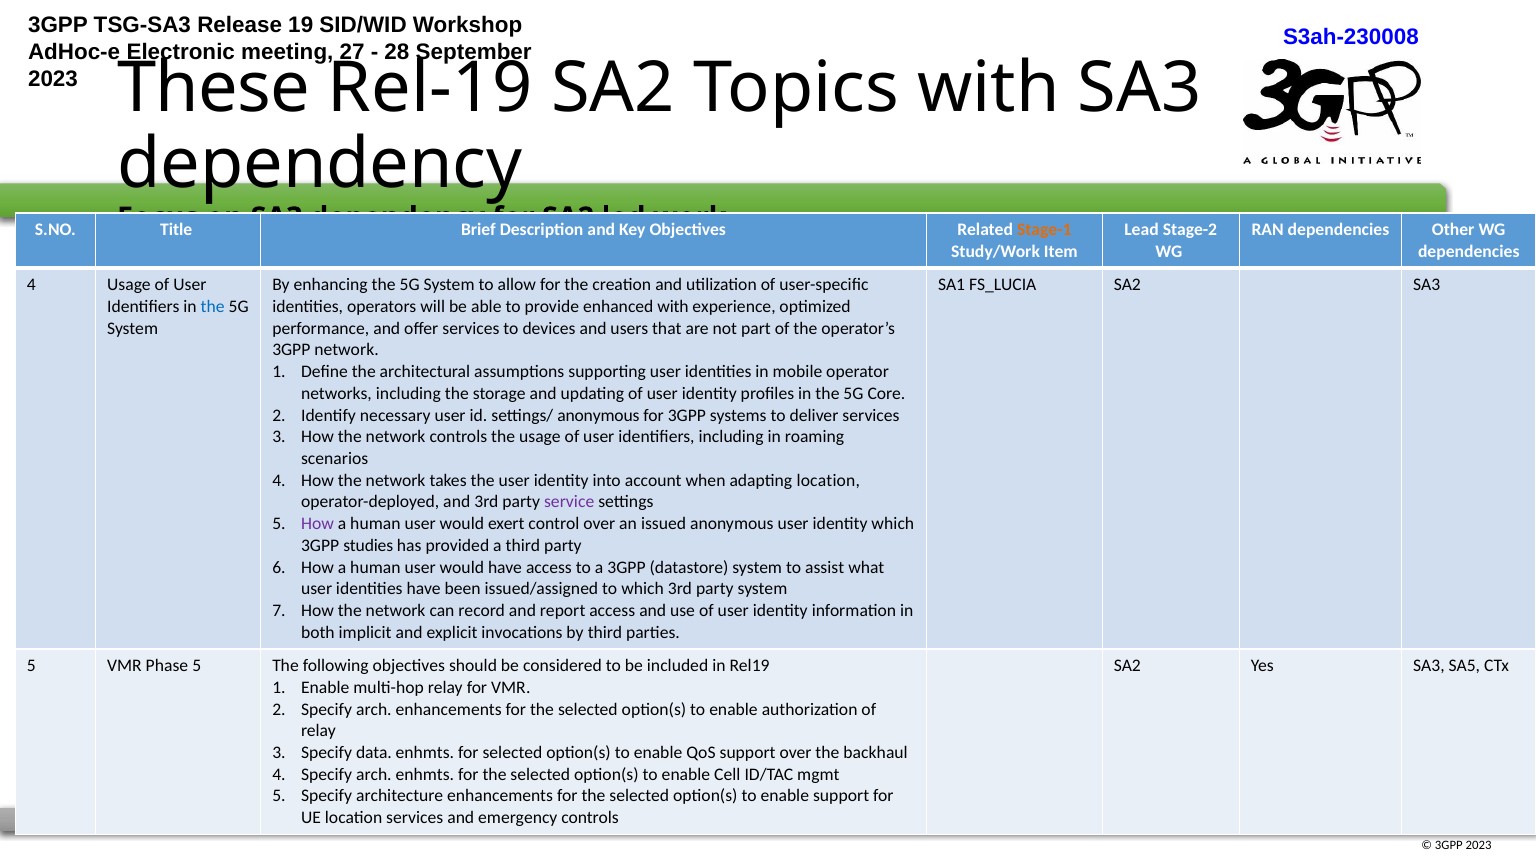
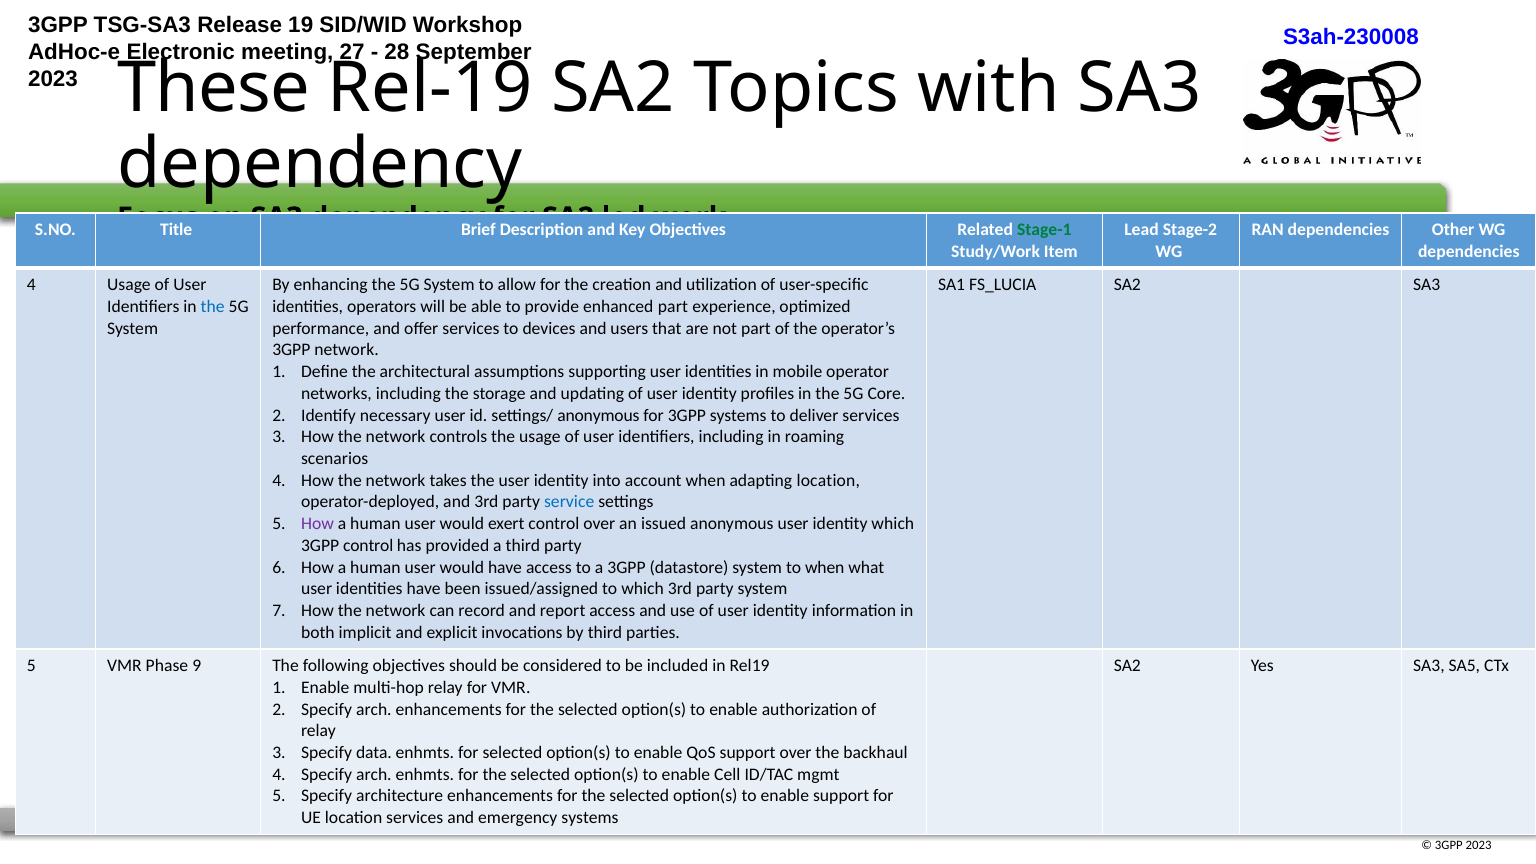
Stage-1 colour: orange -> green
enhanced with: with -> part
service colour: purple -> blue
3GPP studies: studies -> control
to assist: assist -> when
Phase 5: 5 -> 9
emergency controls: controls -> systems
